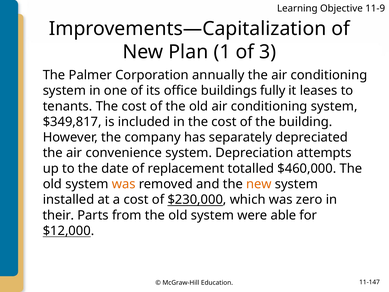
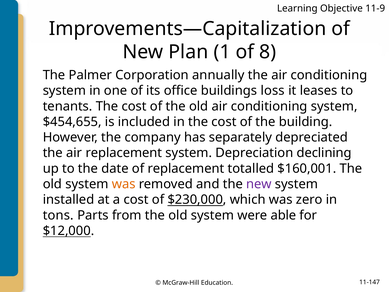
3: 3 -> 8
fully: fully -> loss
$349,817: $349,817 -> $454,655
air convenience: convenience -> replacement
attempts: attempts -> declining
$460,000: $460,000 -> $160,001
new at (259, 184) colour: orange -> purple
their: their -> tons
